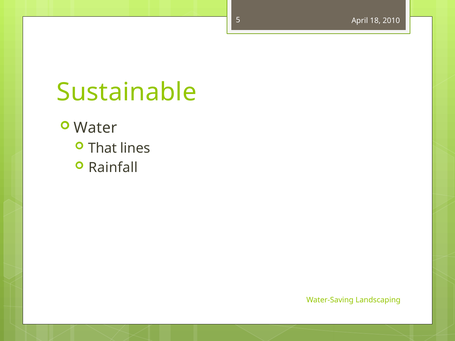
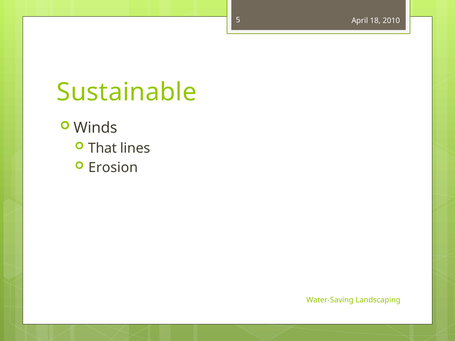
Water: Water -> Winds
Rainfall: Rainfall -> Erosion
